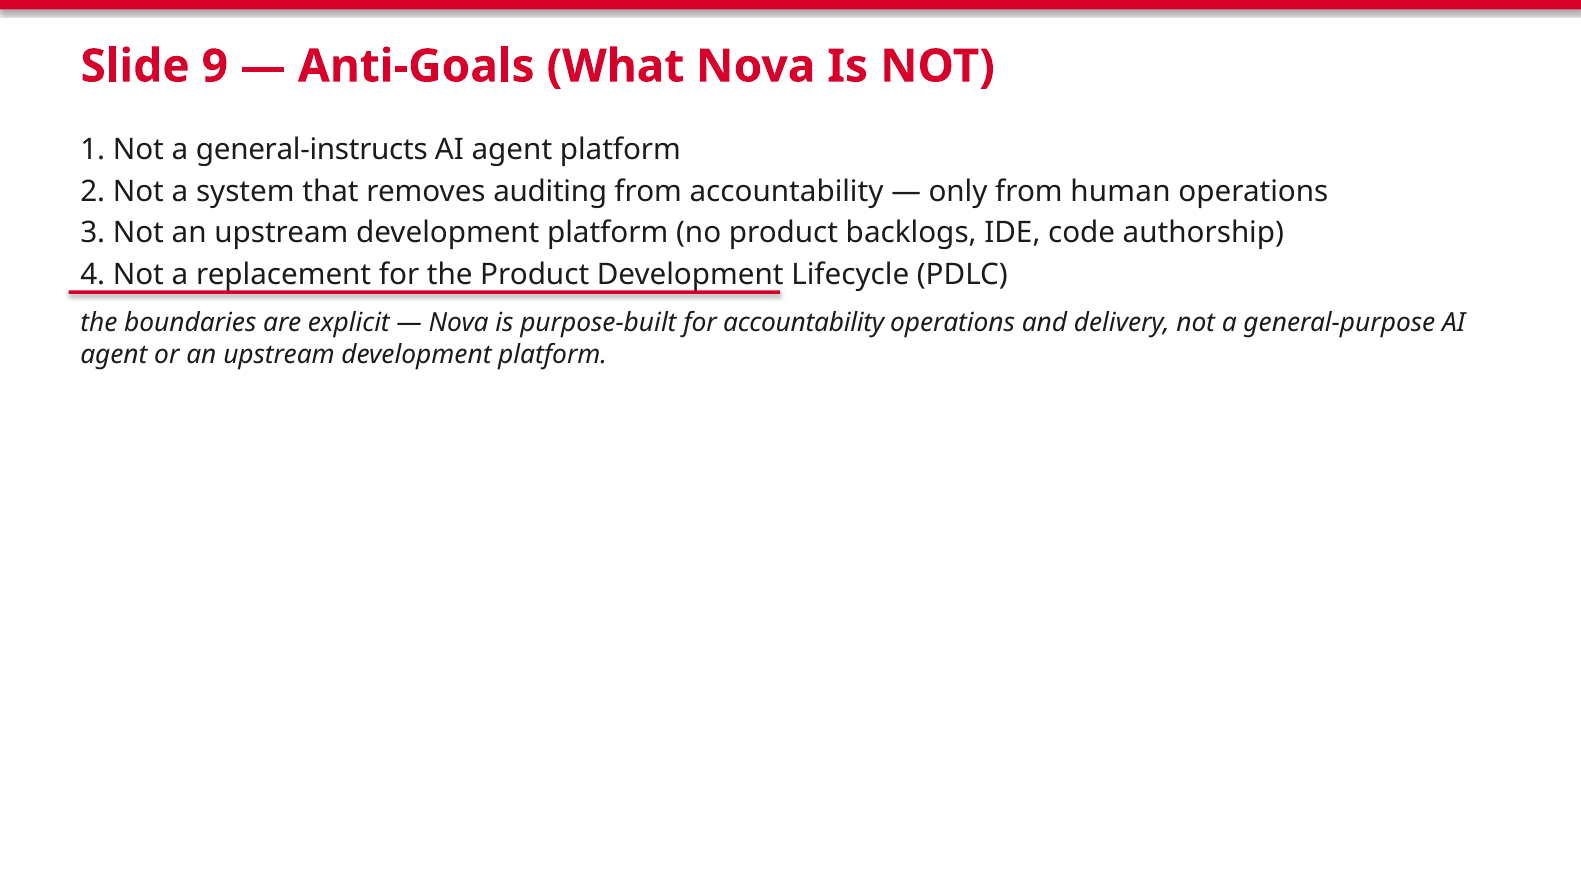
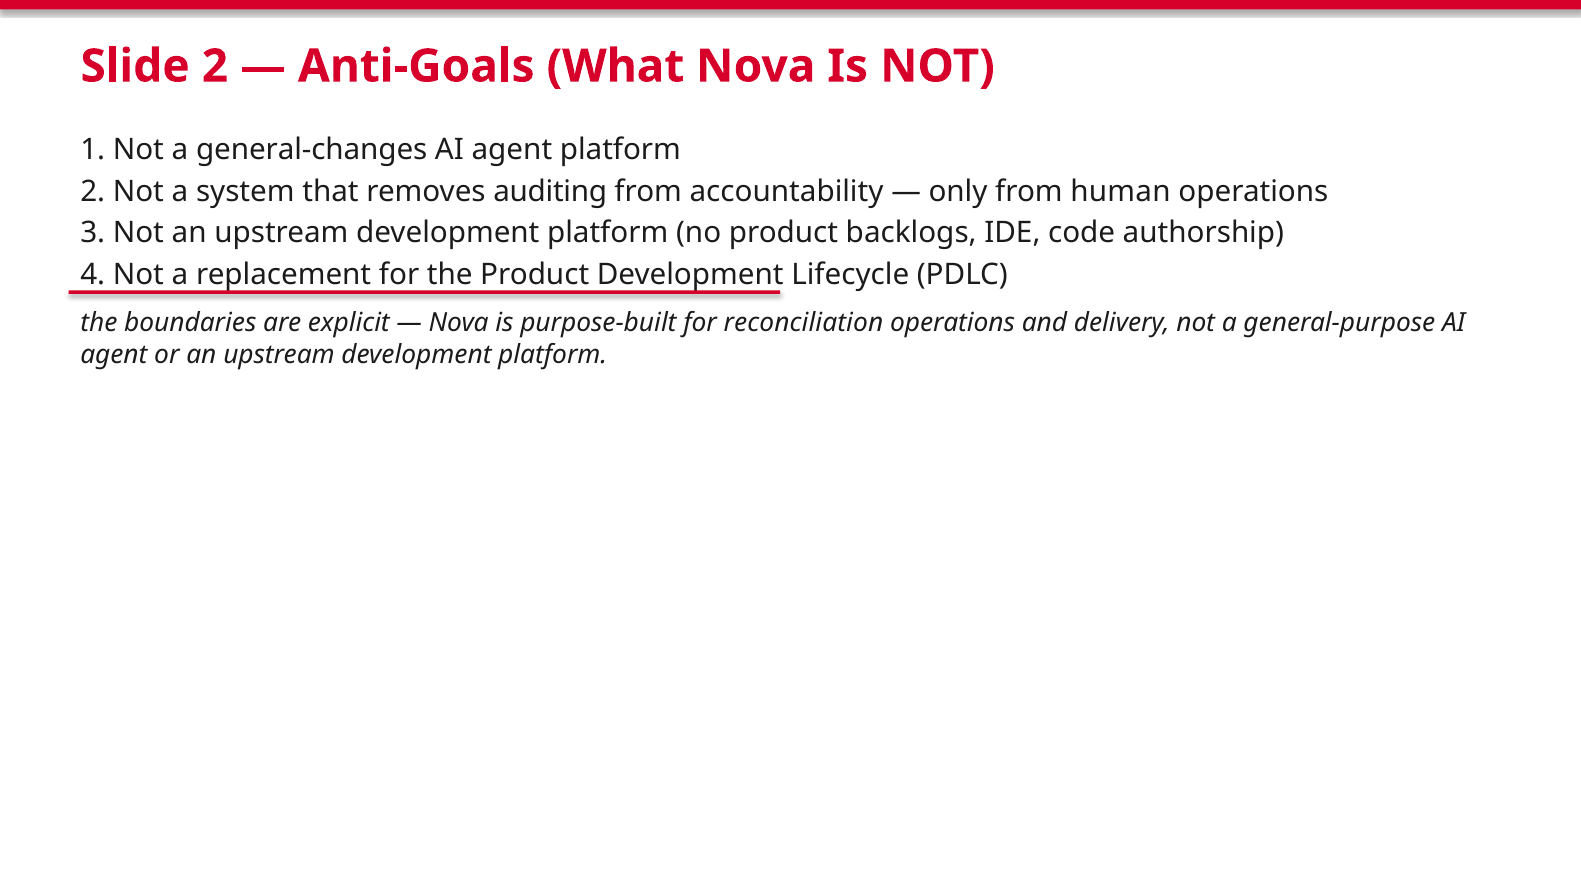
Slide 9: 9 -> 2
general-instructs: general-instructs -> general-changes
for accountability: accountability -> reconciliation
